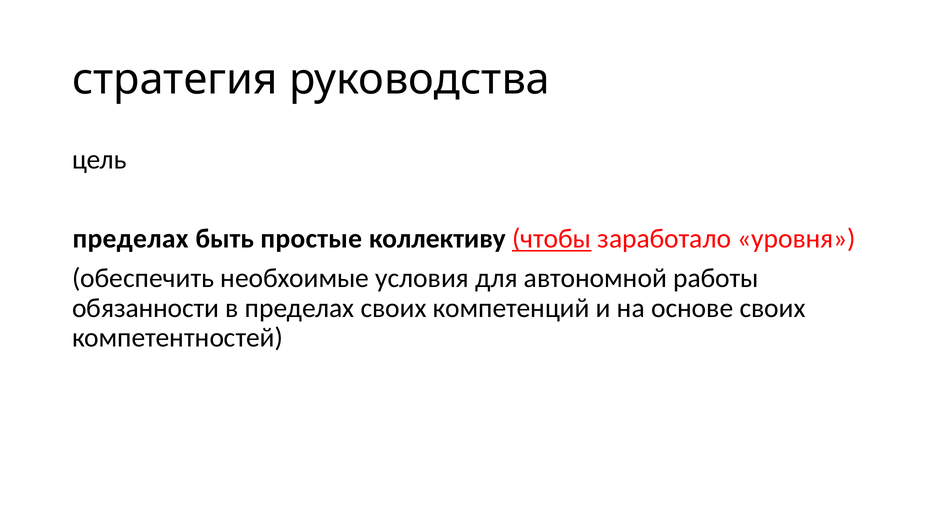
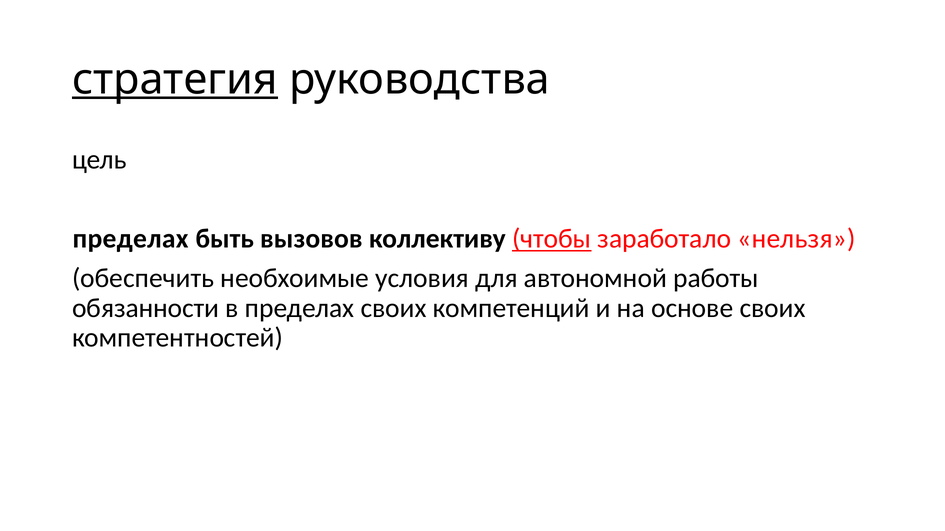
стратегия underline: none -> present
простые: простые -> вызовов
уровня: уровня -> нельзя
